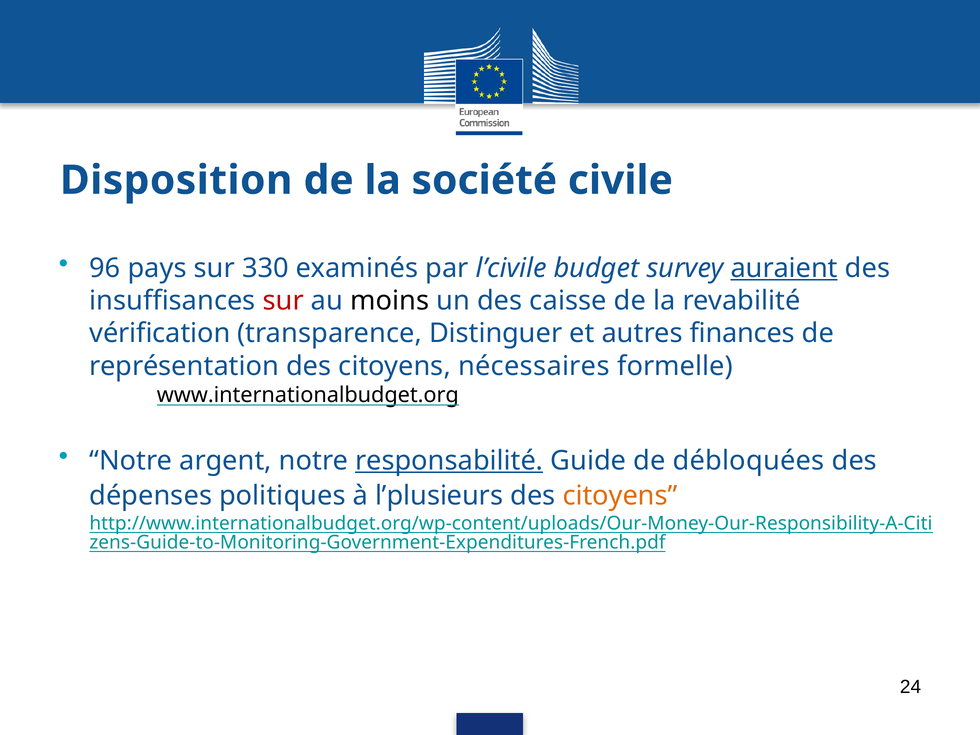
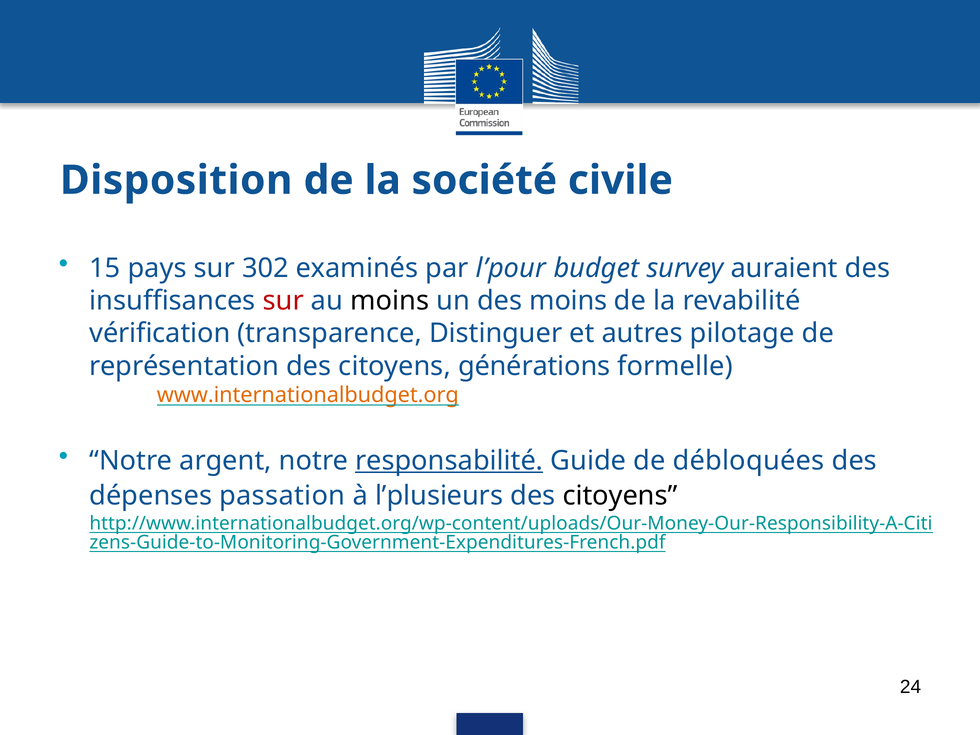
96: 96 -> 15
330: 330 -> 302
l’civile: l’civile -> l’pour
auraient underline: present -> none
des caisse: caisse -> moins
finances: finances -> pilotage
nécessaires: nécessaires -> générations
www.internationalbudget.org colour: black -> orange
politiques: politiques -> passation
citoyens at (620, 496) colour: orange -> black
